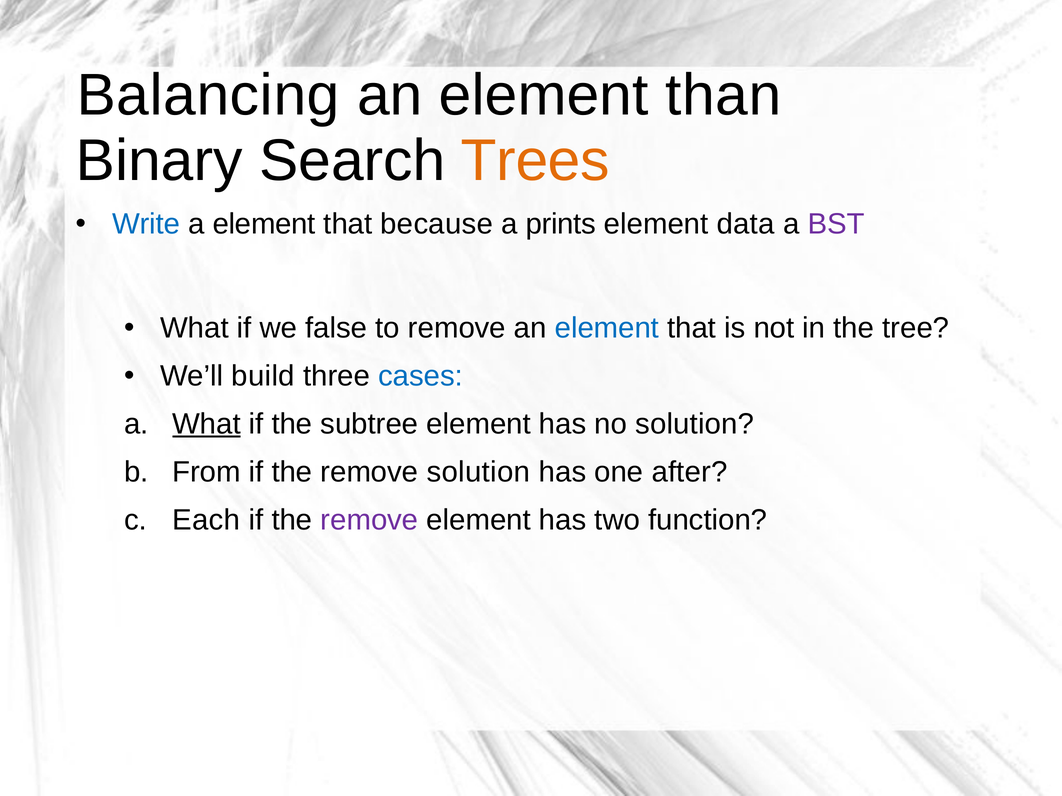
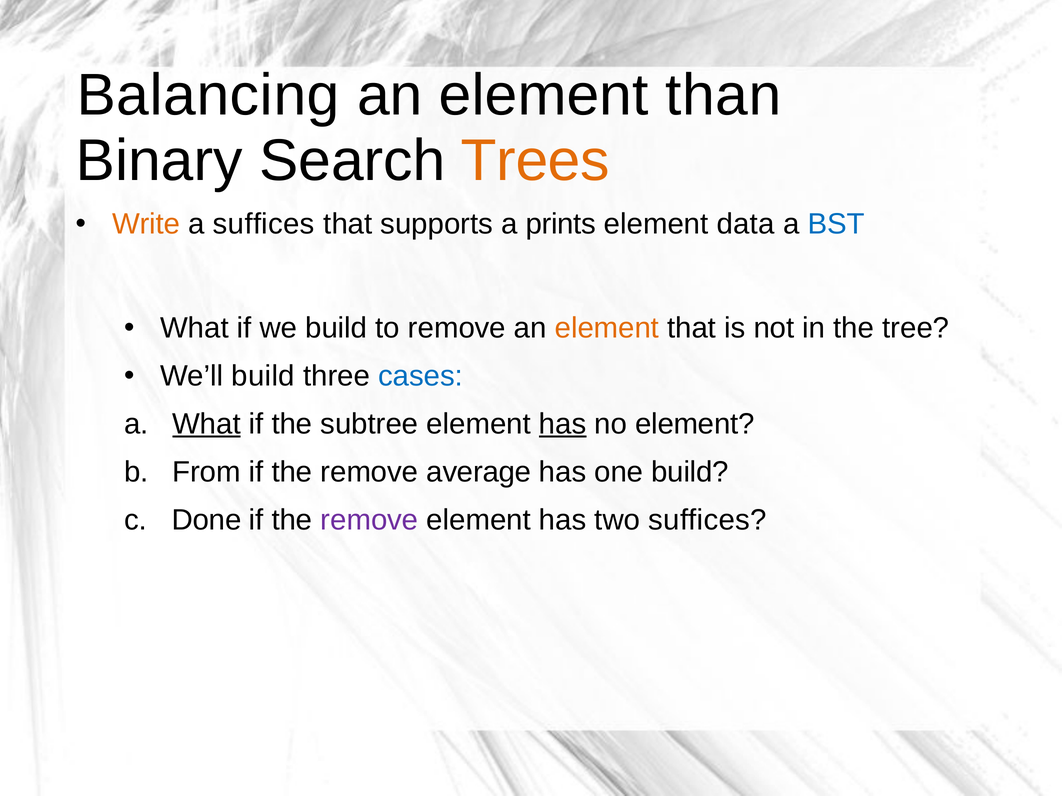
Write colour: blue -> orange
a element: element -> suffices
because: because -> supports
BST colour: purple -> blue
we false: false -> build
element at (607, 328) colour: blue -> orange
has at (563, 424) underline: none -> present
no solution: solution -> element
remove solution: solution -> average
one after: after -> build
Each: Each -> Done
two function: function -> suffices
